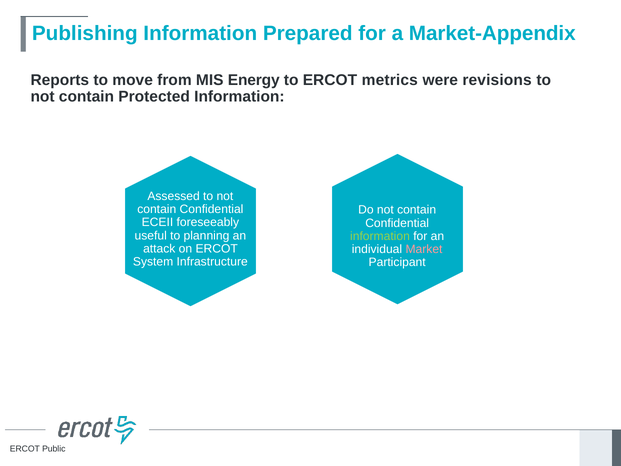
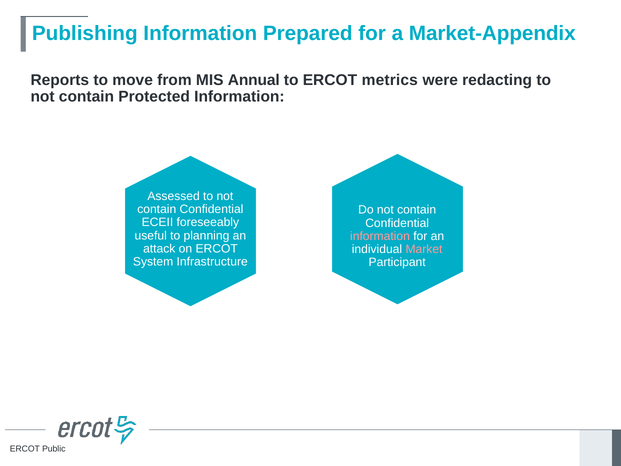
Energy: Energy -> Annual
revisions: revisions -> redacting
information at (380, 236) colour: light green -> pink
